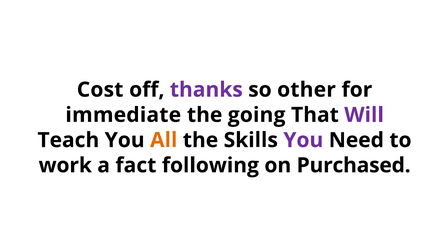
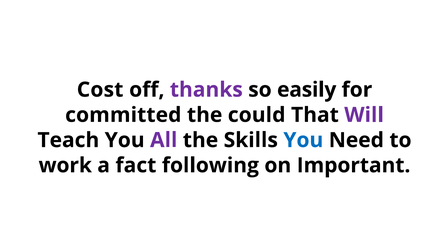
other: other -> easily
immediate: immediate -> committed
going: going -> could
All colour: orange -> purple
You at (303, 140) colour: purple -> blue
Purchased: Purchased -> Important
